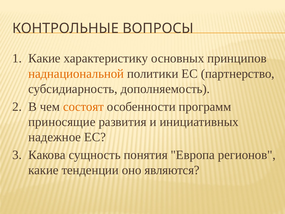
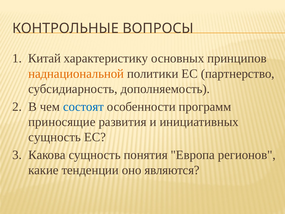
Какие at (44, 58): Какие -> Китай
состоят colour: orange -> blue
надежное at (55, 137): надежное -> сущность
